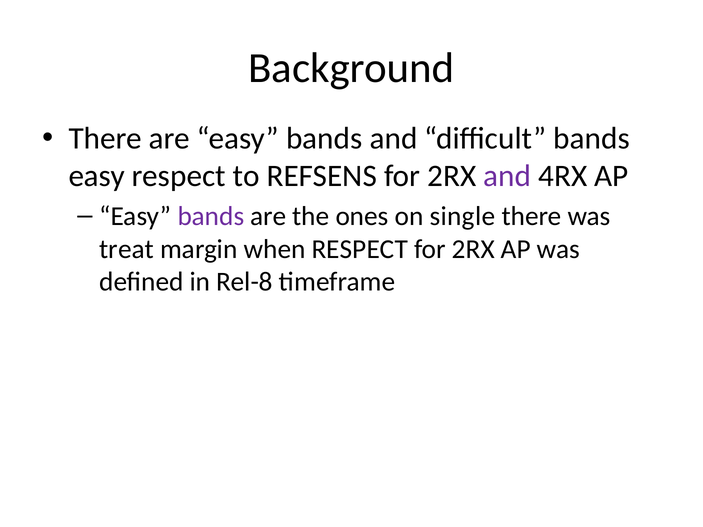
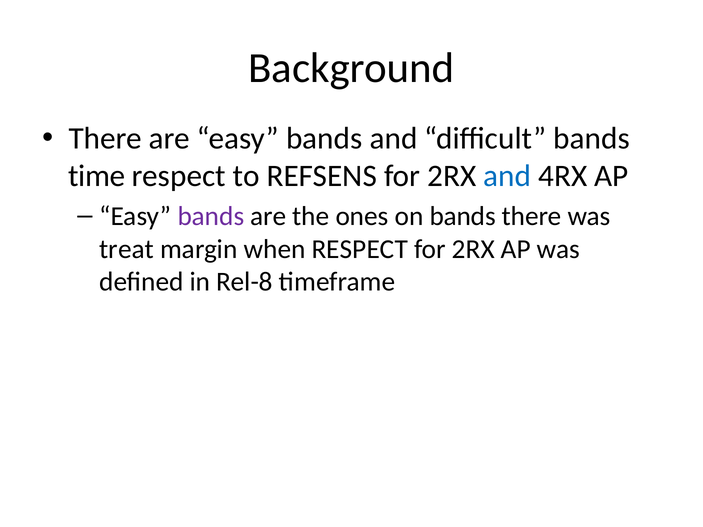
easy at (97, 176): easy -> time
and at (507, 176) colour: purple -> blue
on single: single -> bands
